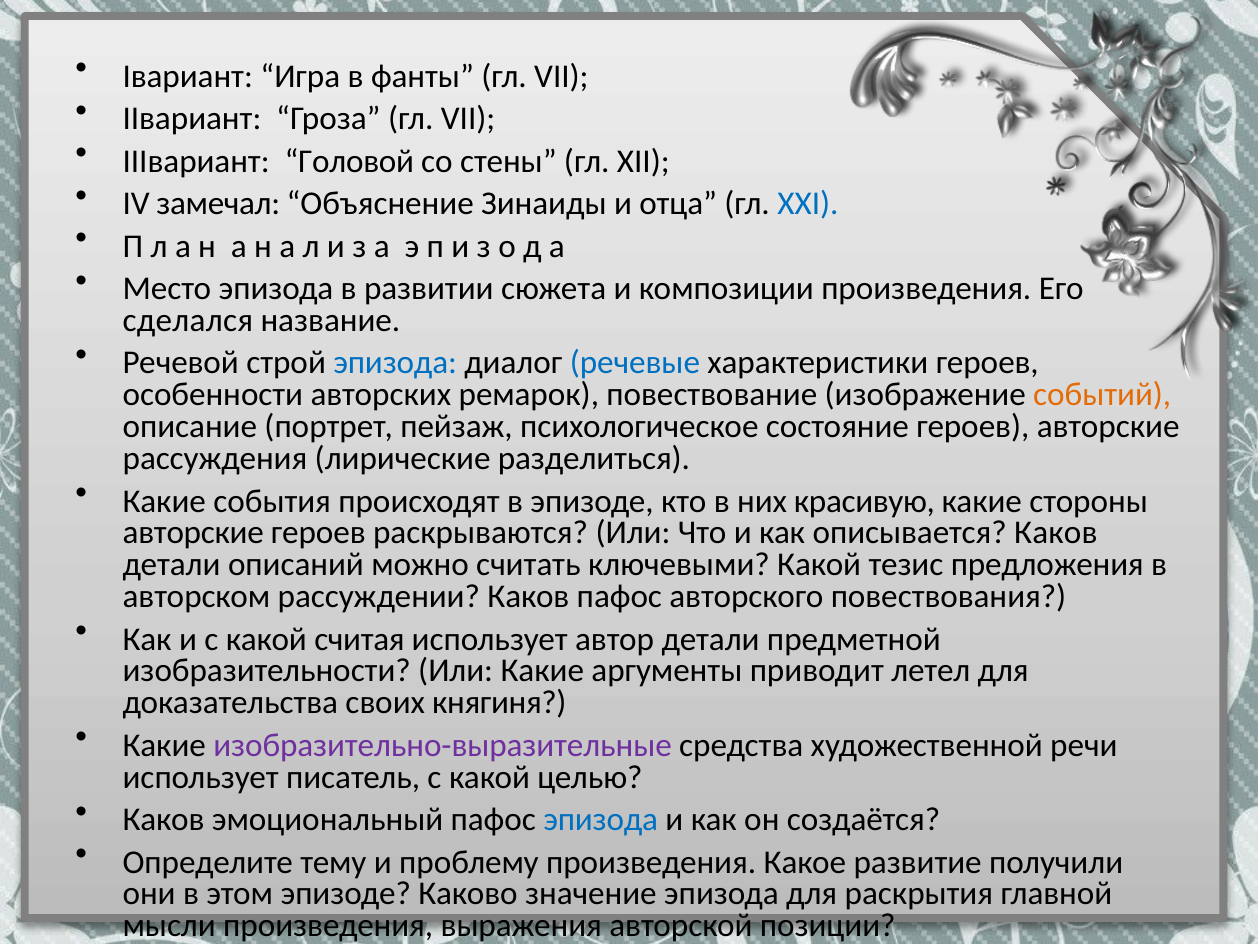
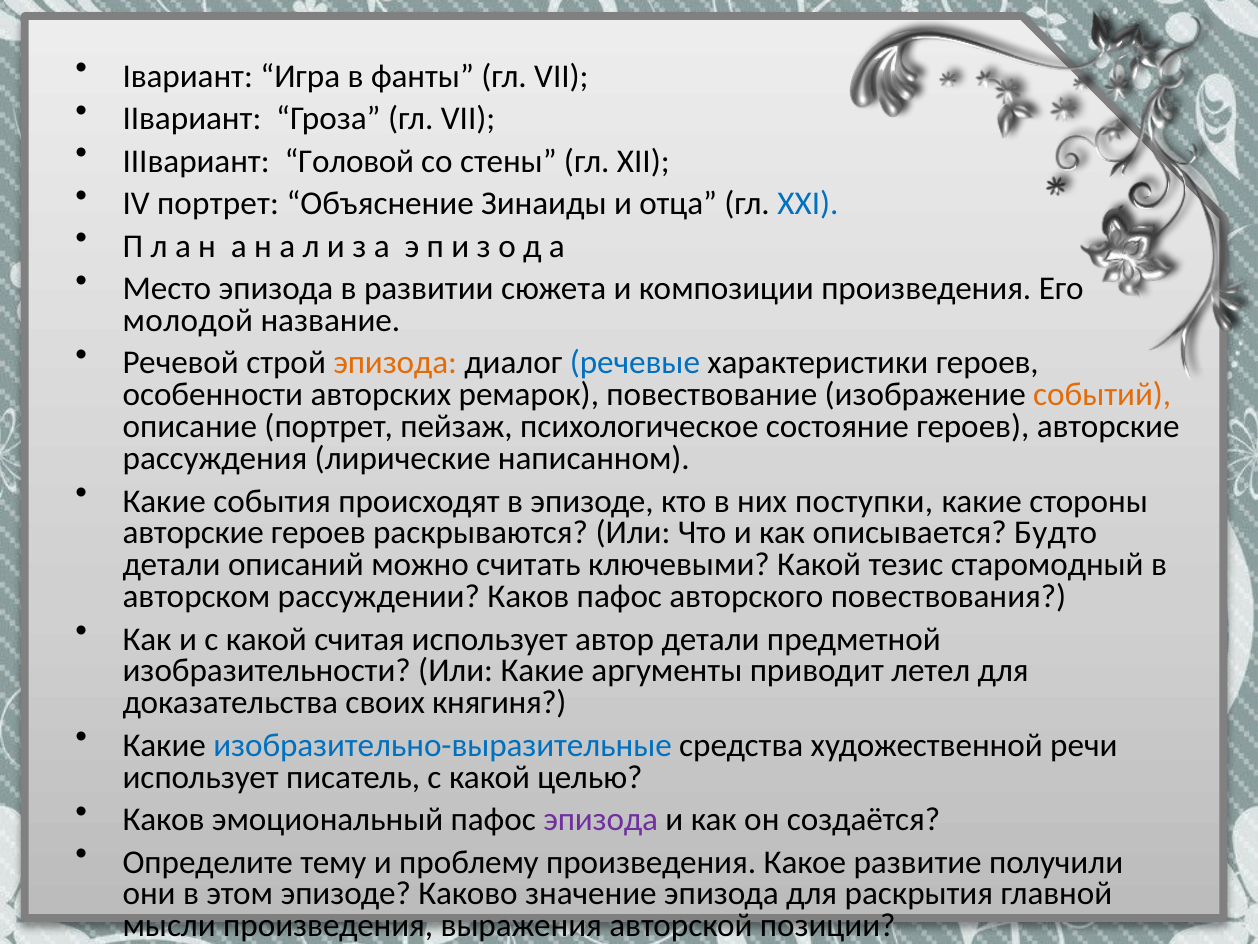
IV замечал: замечал -> портрет
сделался: сделался -> молодой
эпизода at (395, 363) colour: blue -> orange
разделиться: разделиться -> написанном
красивую: красивую -> поступки
описывается Каков: Каков -> Будто
предложения: предложения -> старомодный
изобразительно-выразительные colour: purple -> blue
эпизода at (601, 819) colour: blue -> purple
